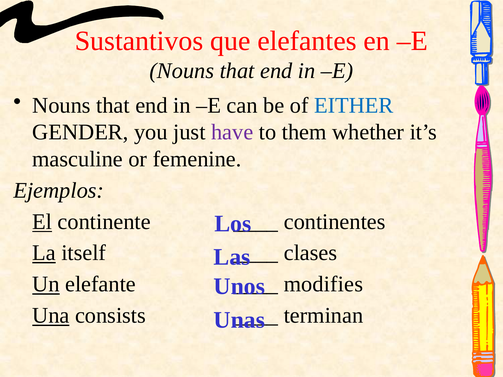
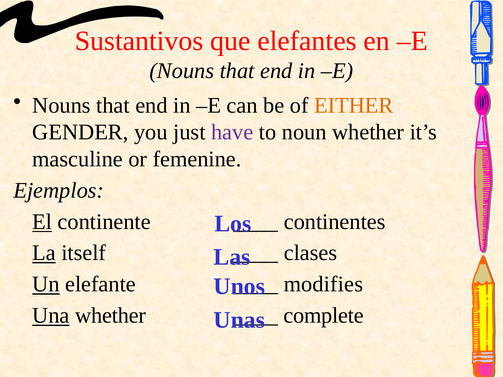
EITHER colour: blue -> orange
them: them -> noun
Una consists: consists -> whether
terminan: terminan -> complete
